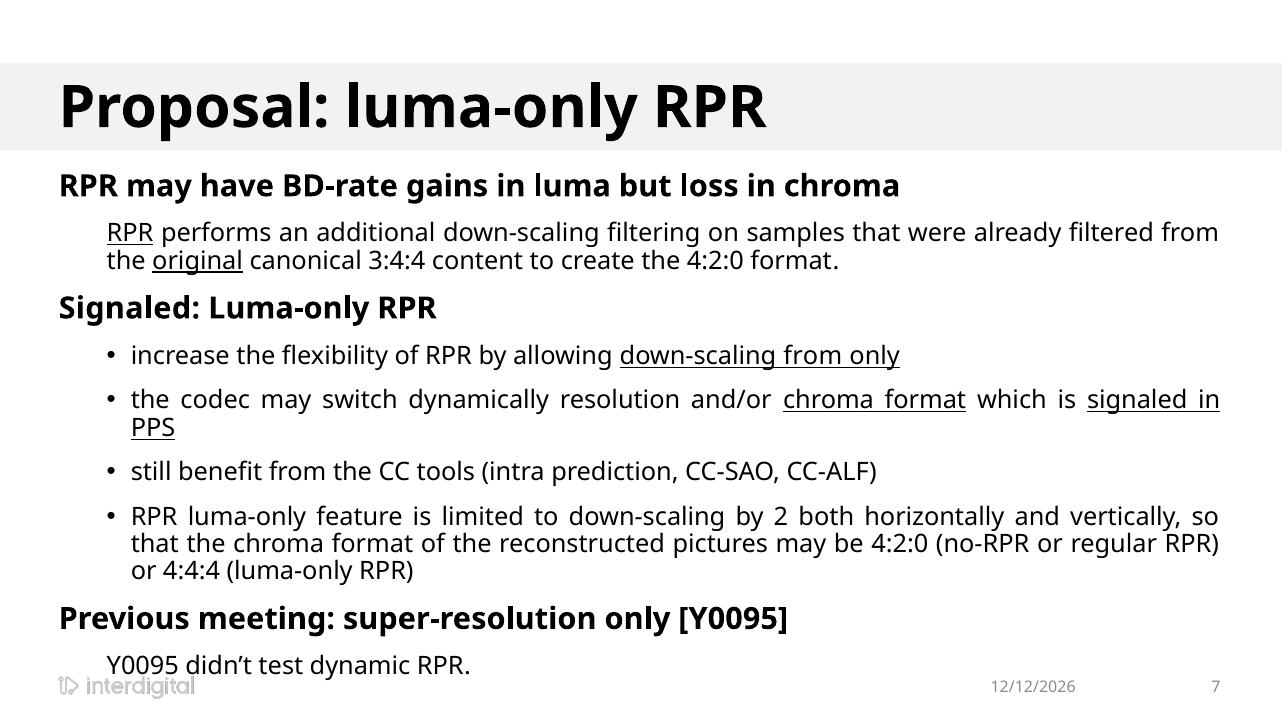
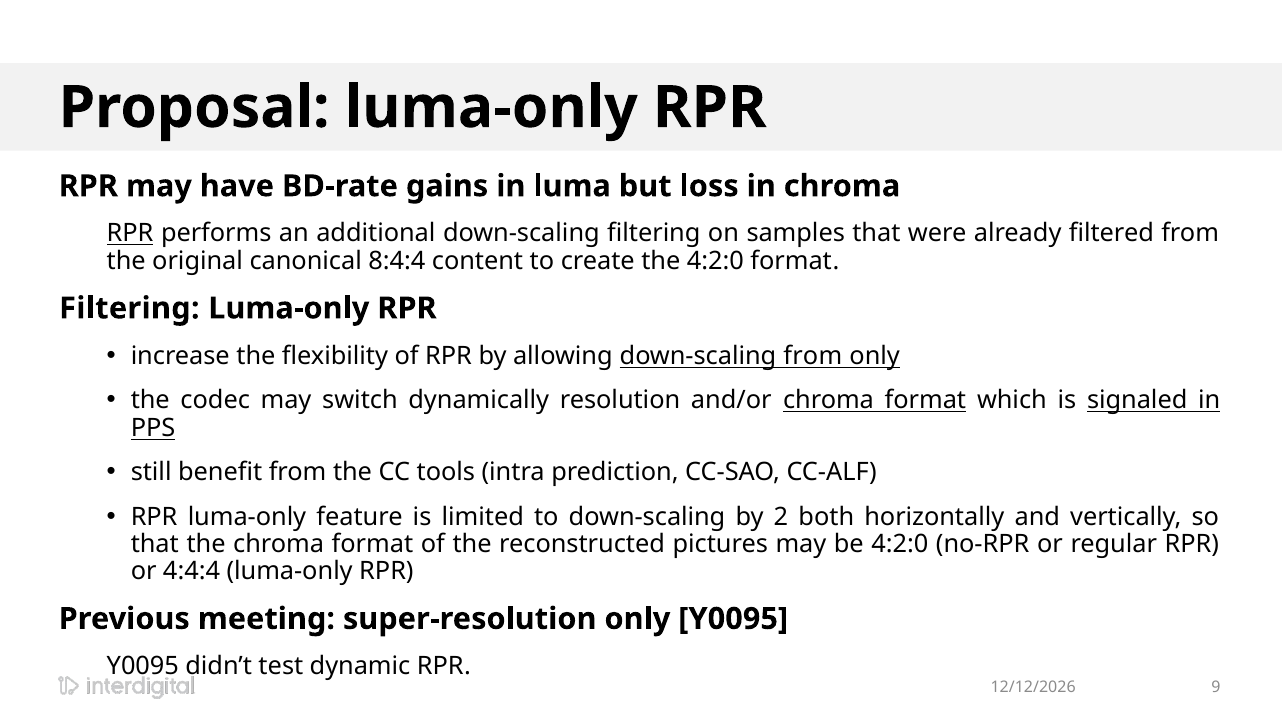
original underline: present -> none
3:4:4: 3:4:4 -> 8:4:4
Signaled at (129, 308): Signaled -> Filtering
7: 7 -> 9
